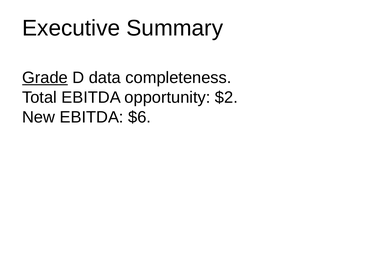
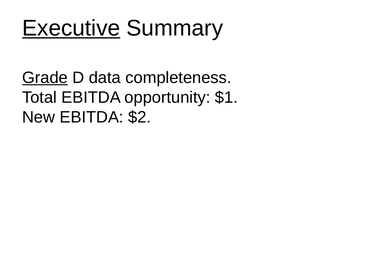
Executive underline: none -> present
$2: $2 -> $1
$6: $6 -> $2
